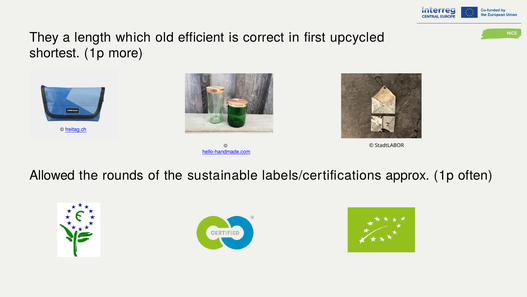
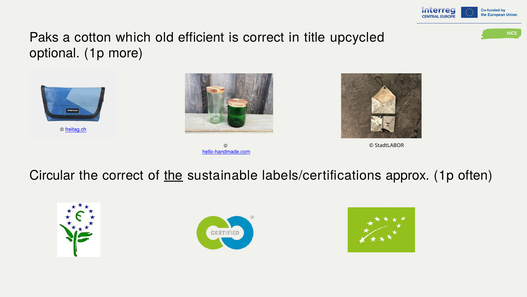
They: They -> Paks
length: length -> cotton
first: first -> title
shortest: shortest -> optional
Allowed: Allowed -> Circular
the rounds: rounds -> correct
the at (173, 175) underline: none -> present
